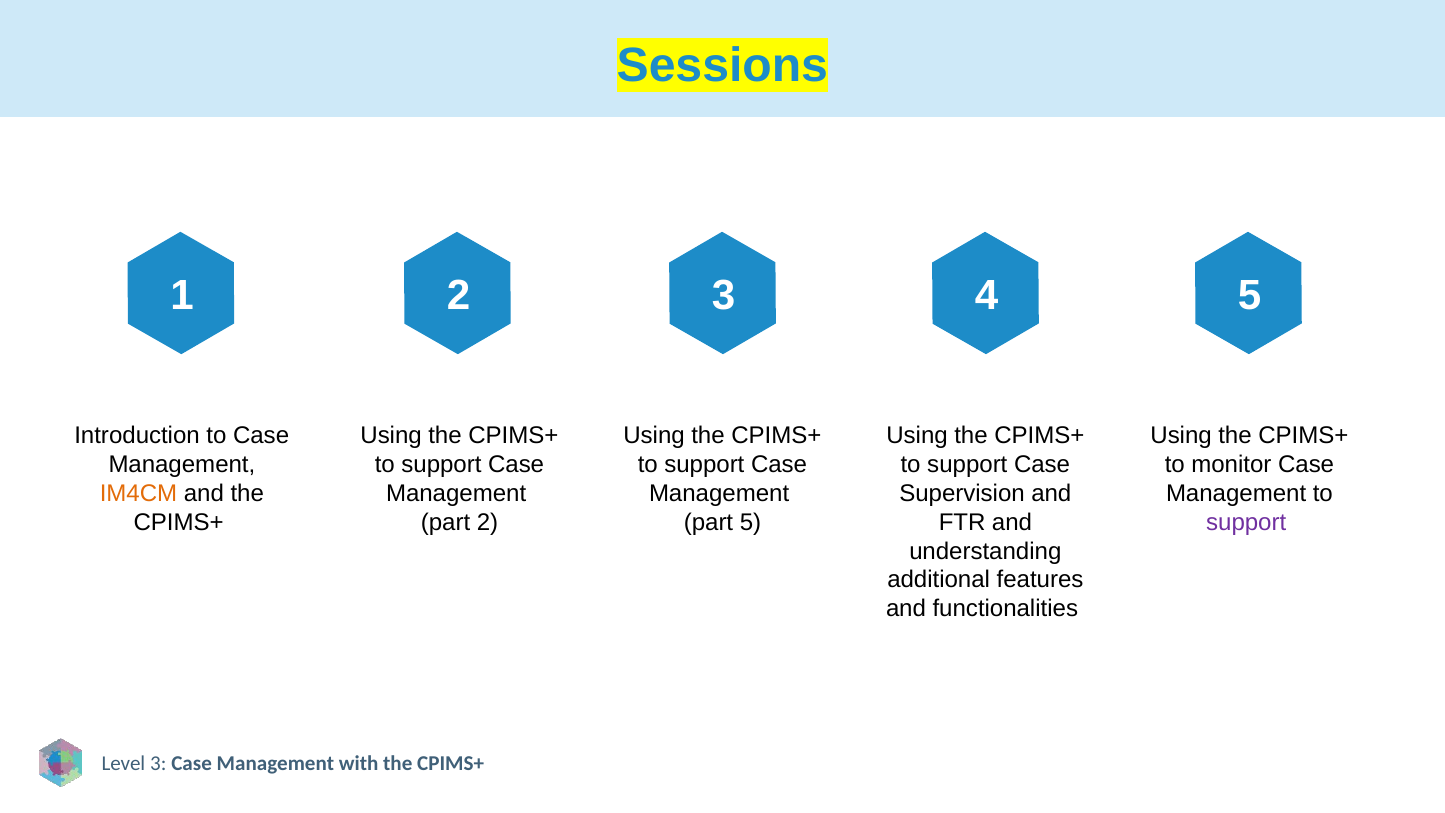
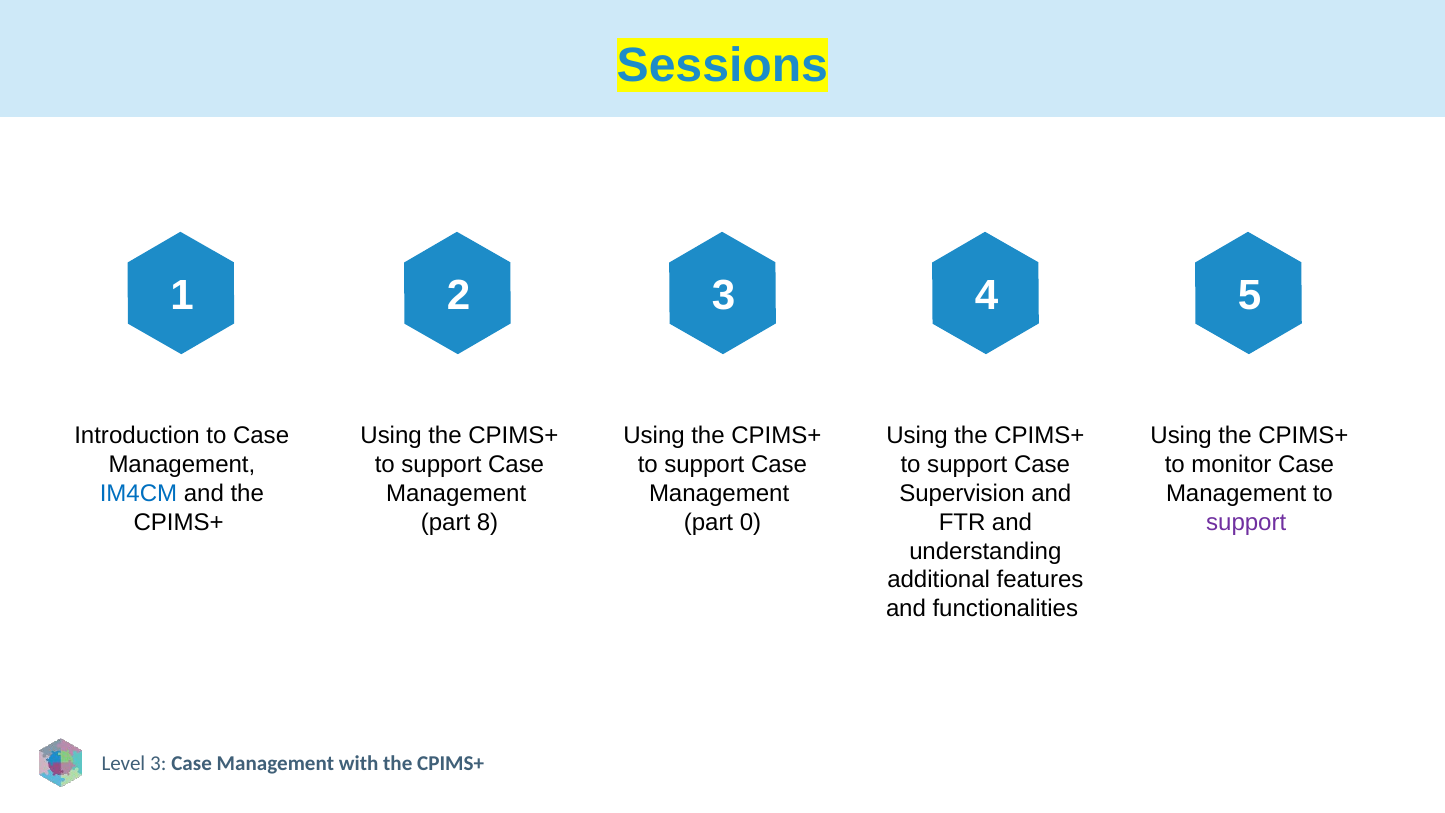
IM4CM colour: orange -> blue
part 2: 2 -> 8
part 5: 5 -> 0
